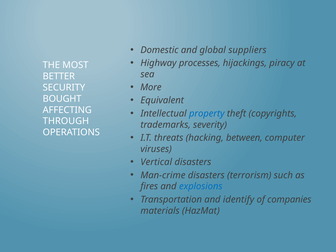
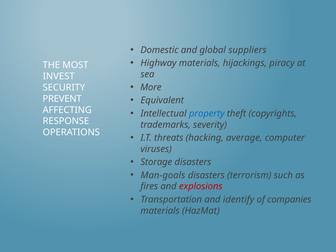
Highway processes: processes -> materials
BETTER: BETTER -> INVEST
BOUGHT: BOUGHT -> PREVENT
THROUGH: THROUGH -> RESPONSE
between: between -> average
Vertical: Vertical -> Storage
Man-crime: Man-crime -> Man-goals
explosions colour: blue -> red
